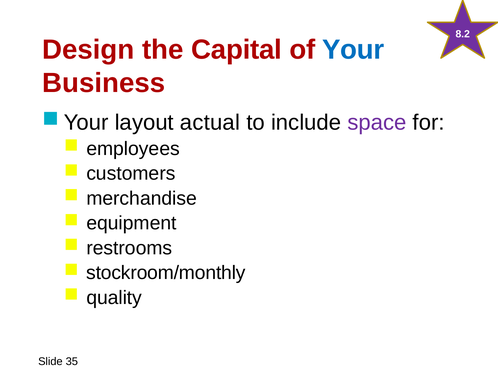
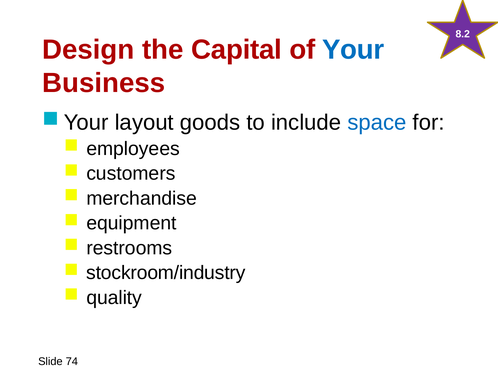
actual: actual -> goods
space colour: purple -> blue
stockroom/monthly: stockroom/monthly -> stockroom/industry
35: 35 -> 74
